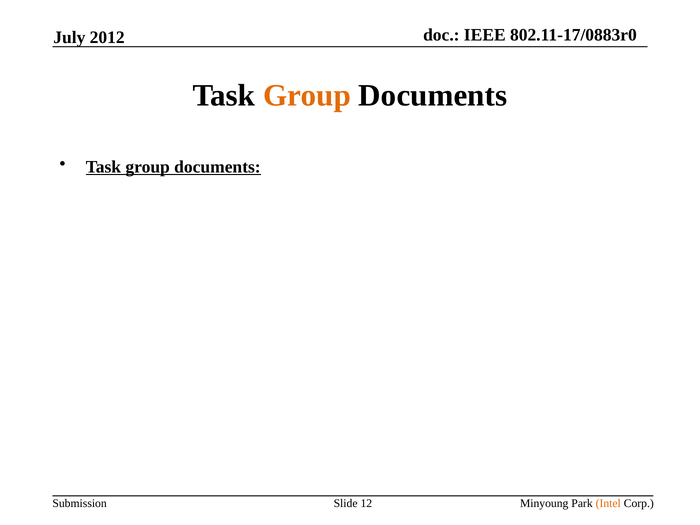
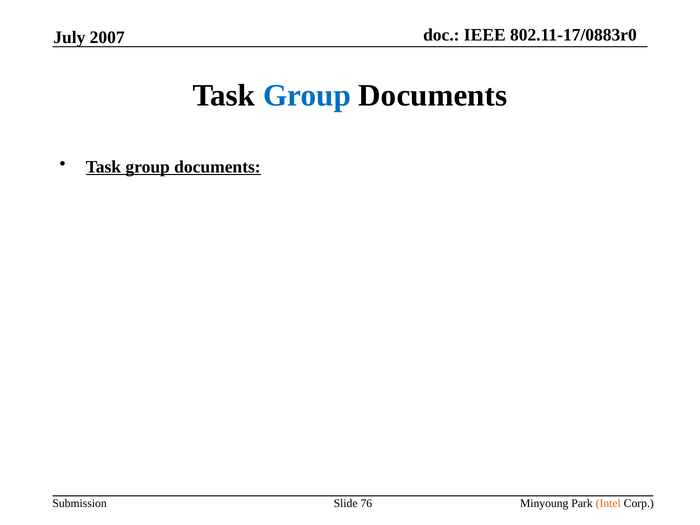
2012: 2012 -> 2007
Group at (307, 95) colour: orange -> blue
12: 12 -> 76
